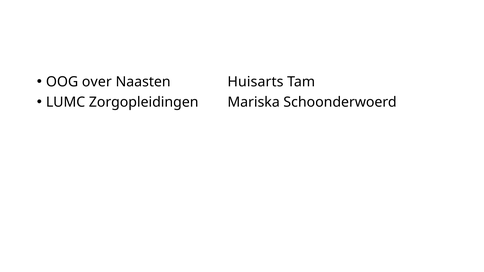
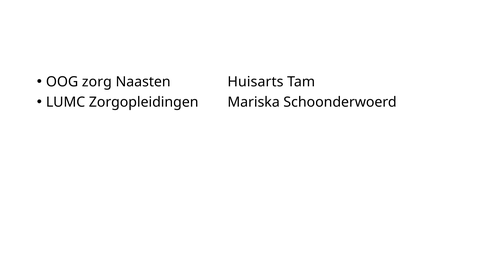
over: over -> zorg
